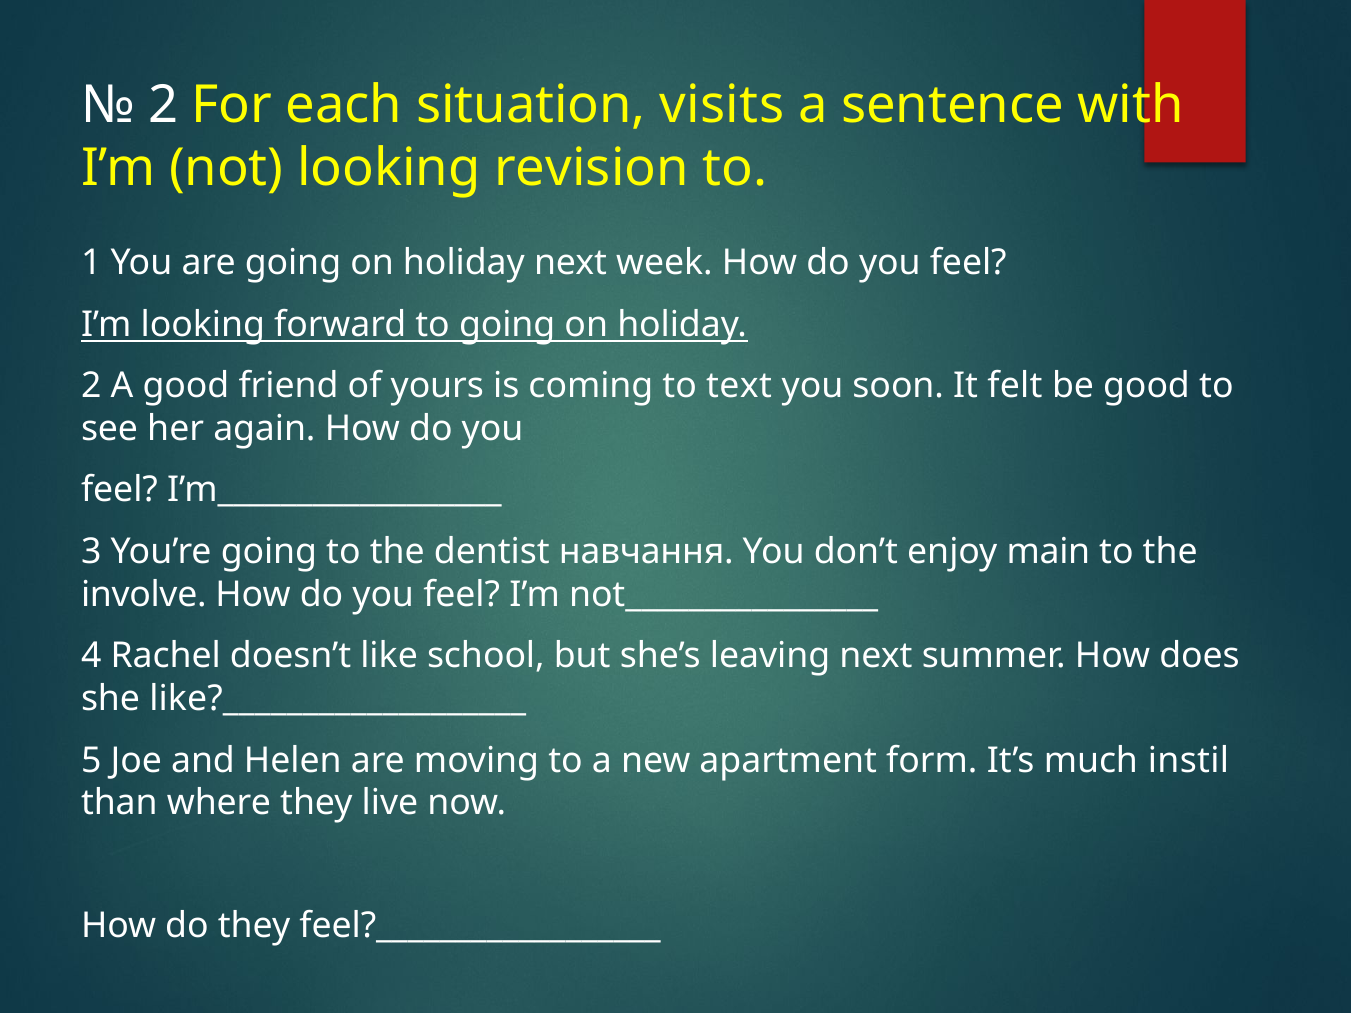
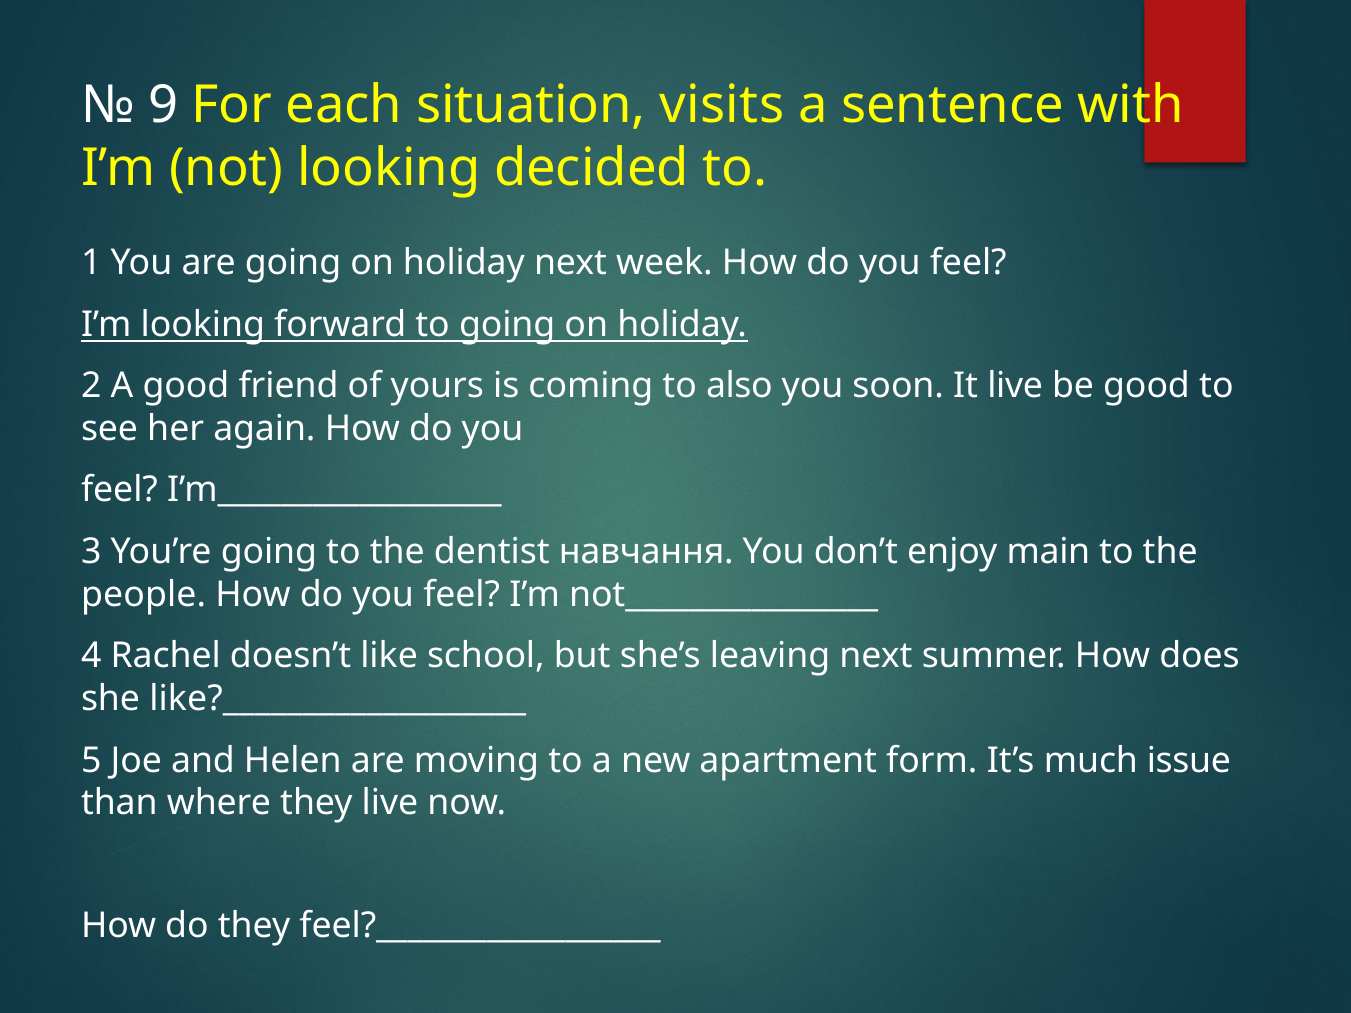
2 at (163, 105): 2 -> 9
revision: revision -> decided
text: text -> also
It felt: felt -> live
involve: involve -> people
instil: instil -> issue
